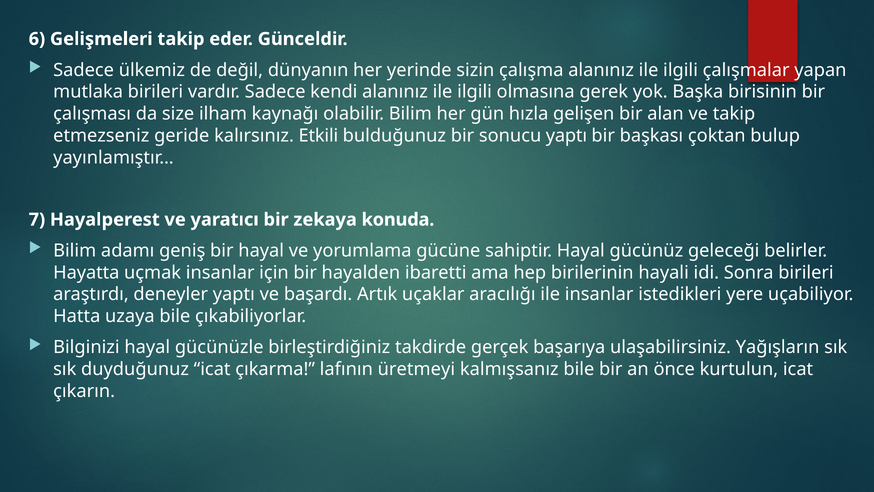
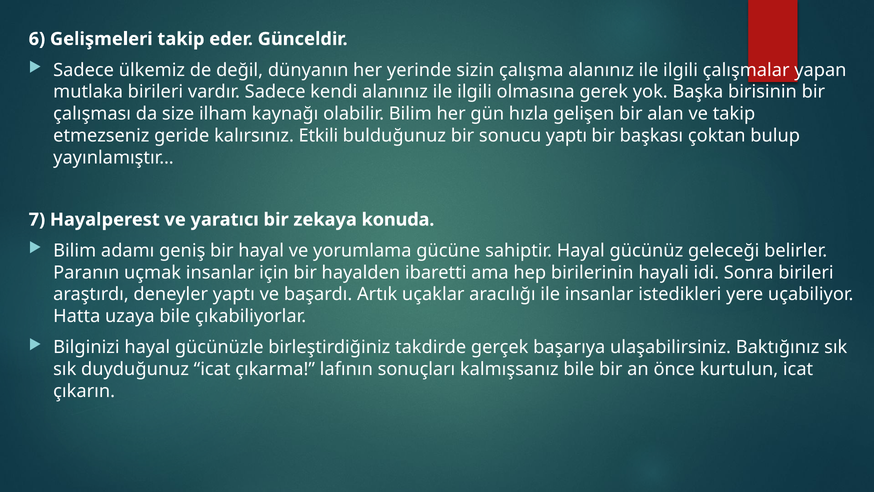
Hayatta: Hayatta -> Paranın
Yağışların: Yağışların -> Baktığınız
üretmeyi: üretmeyi -> sonuçları
